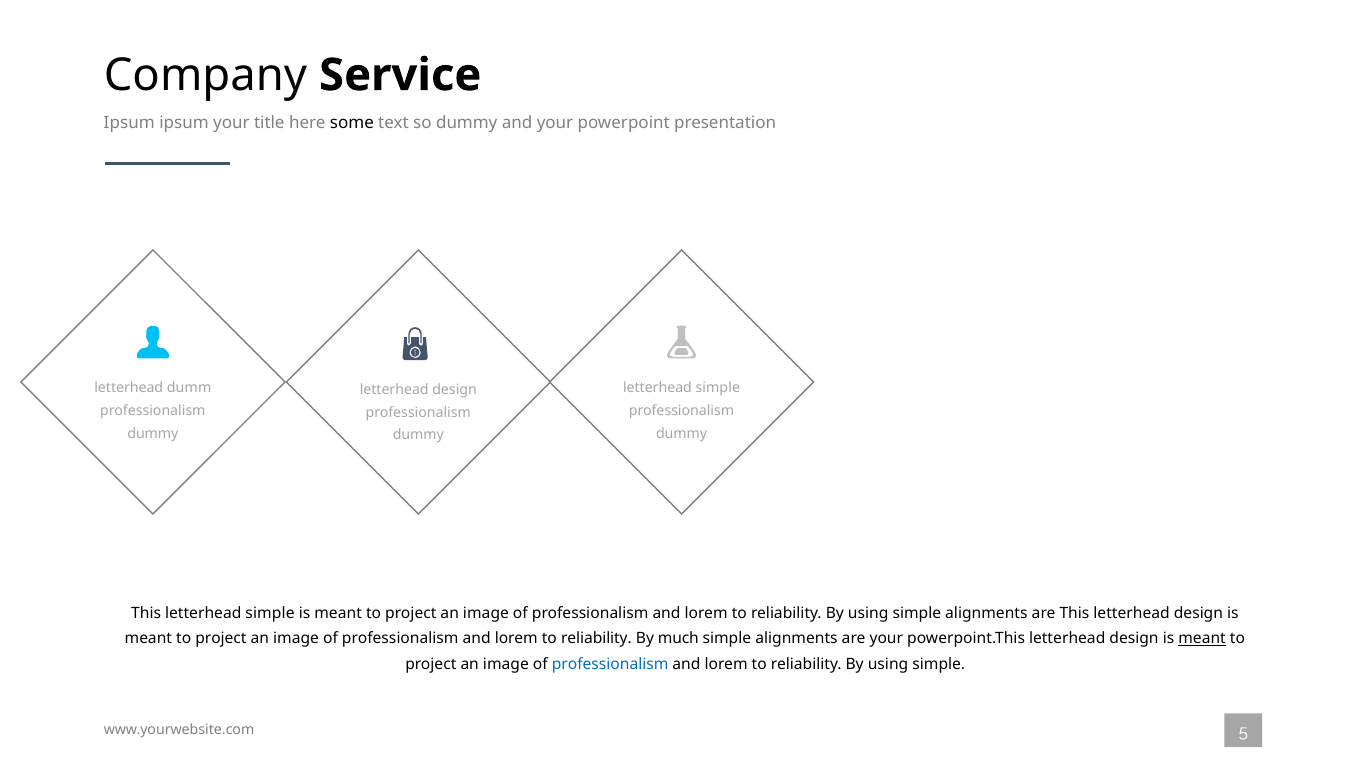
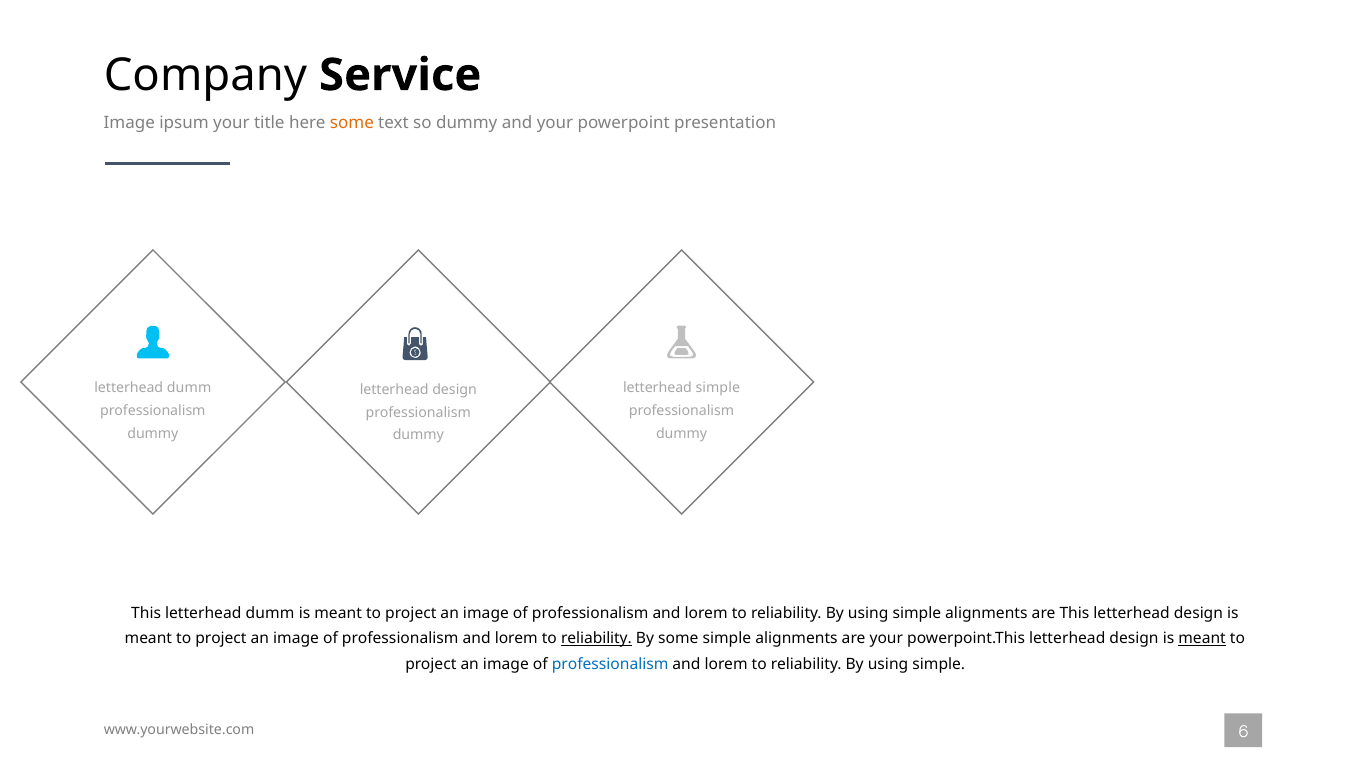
Ipsum at (129, 123): Ipsum -> Image
some at (352, 123) colour: black -> orange
This letterhead simple: simple -> dumm
reliability at (596, 639) underline: none -> present
By much: much -> some
5: 5 -> 6
